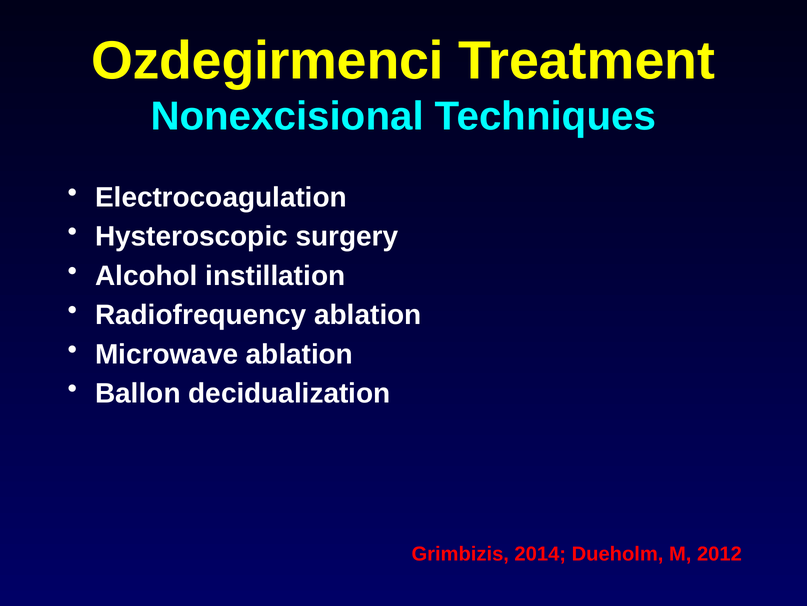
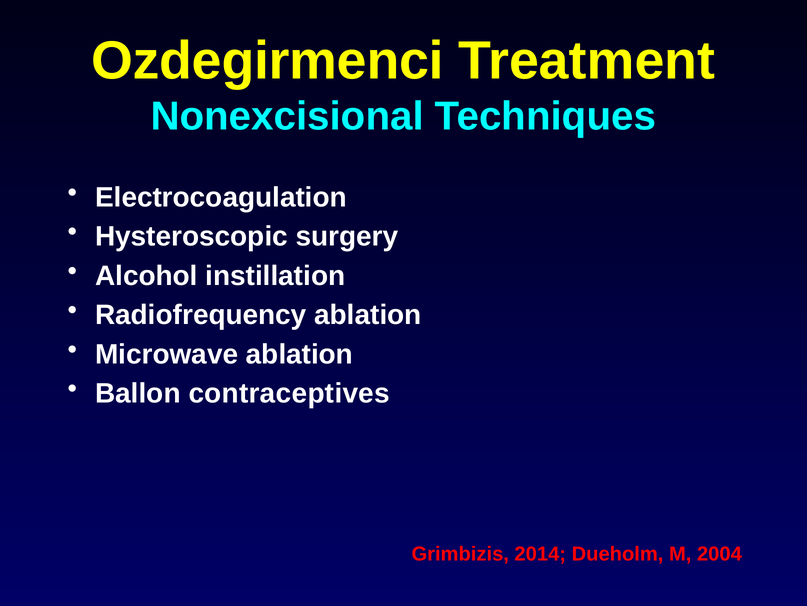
decidualization: decidualization -> contraceptives
2012: 2012 -> 2004
